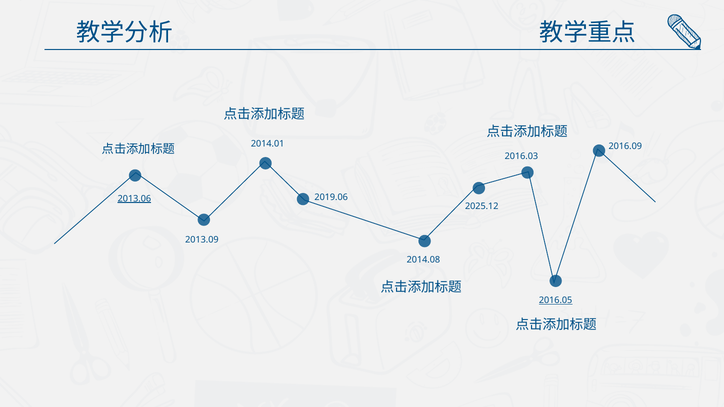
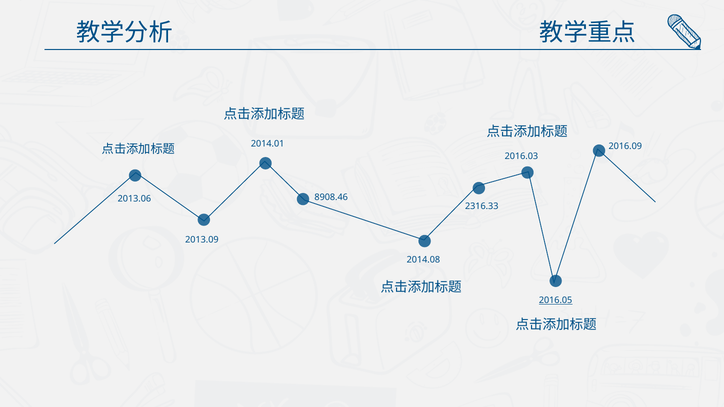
2019.06: 2019.06 -> 8908.46
2013.06 underline: present -> none
2025.12: 2025.12 -> 2316.33
